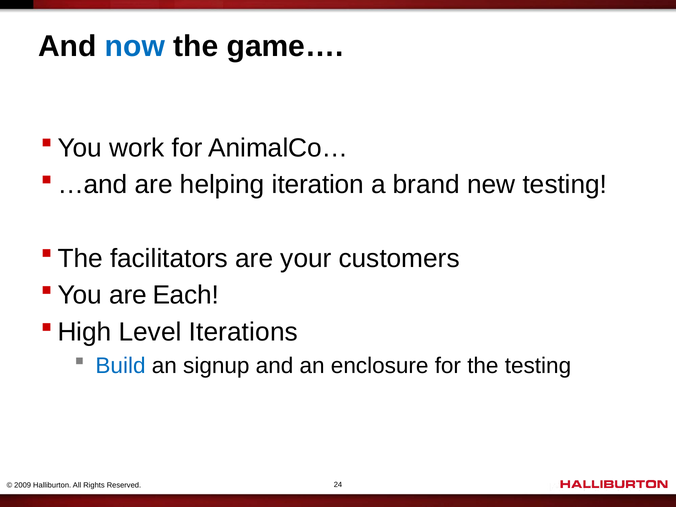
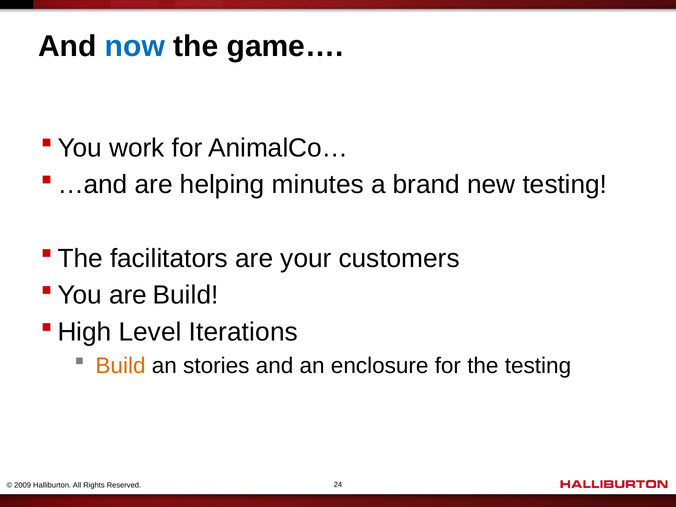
iteration: iteration -> minutes
are Each: Each -> Build
Build at (121, 366) colour: blue -> orange
signup: signup -> stories
